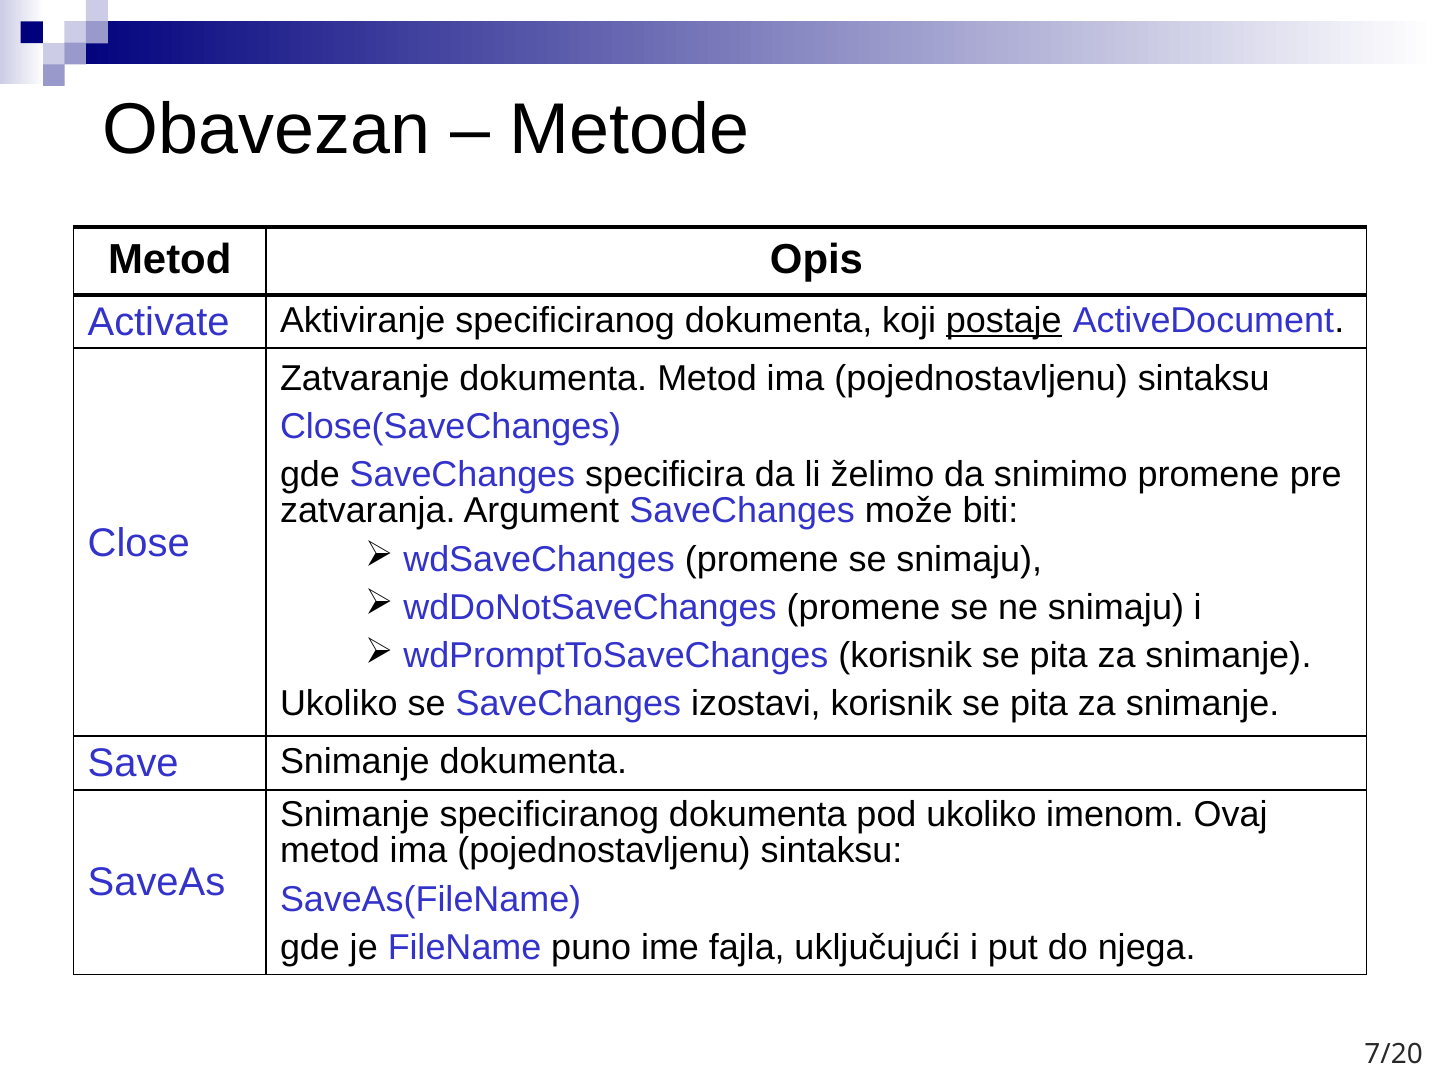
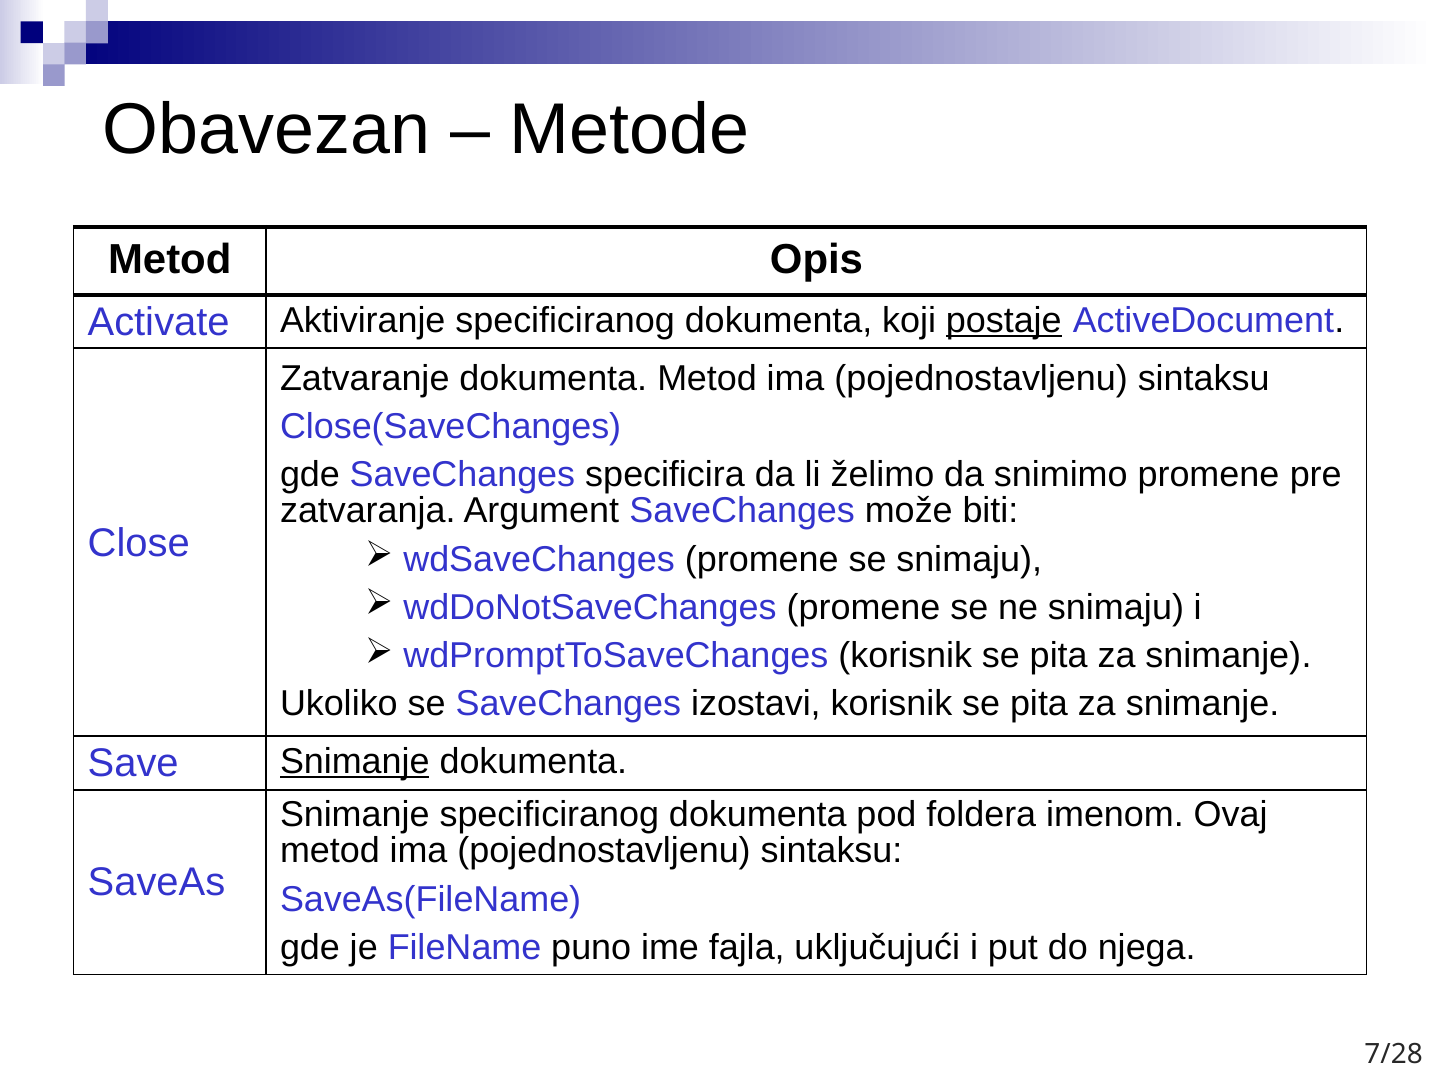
Snimanje at (355, 762) underline: none -> present
pod ukoliko: ukoliko -> foldera
7/20: 7/20 -> 7/28
